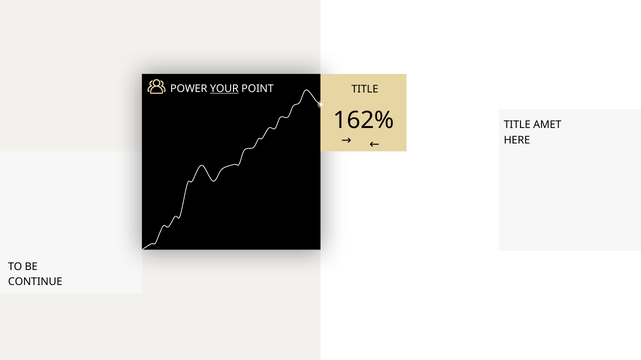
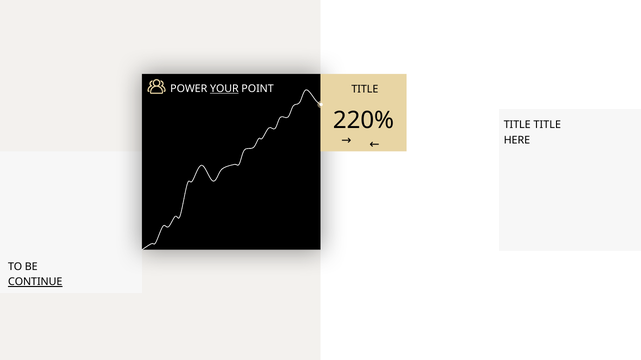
162%: 162% -> 220%
TITLE AMET: AMET -> TITLE
CONTINUE underline: none -> present
